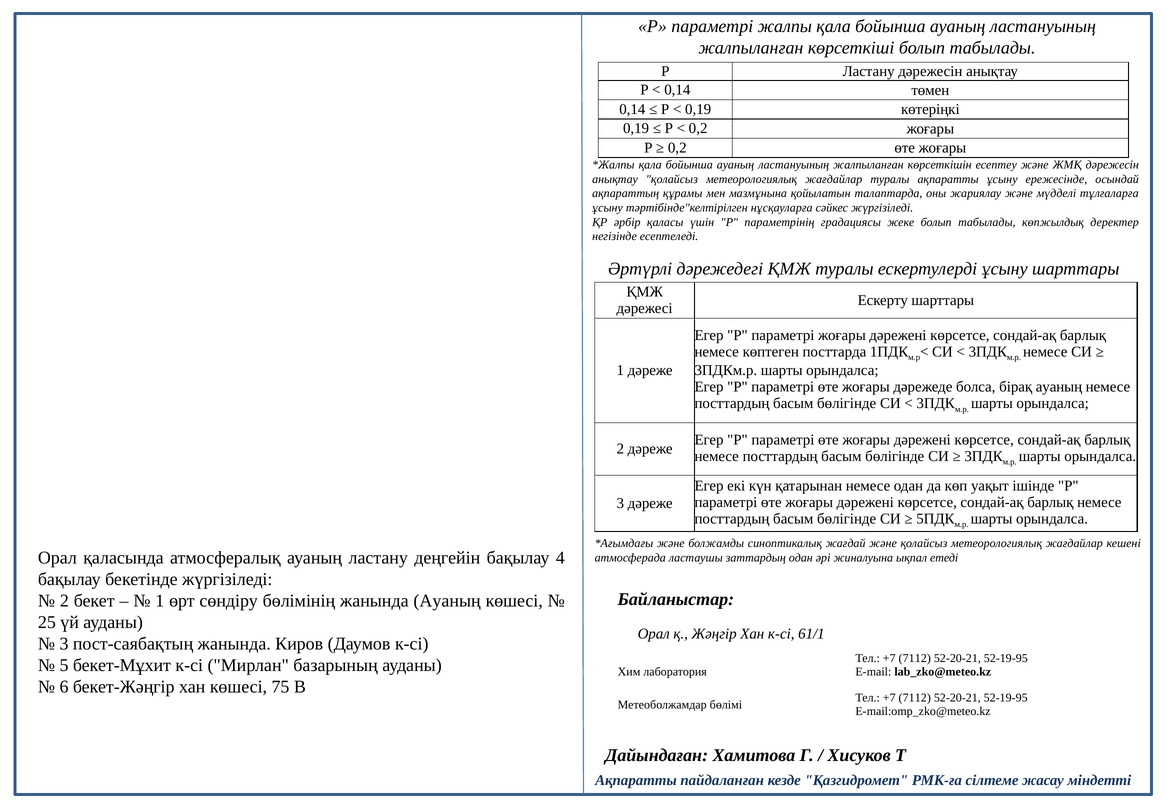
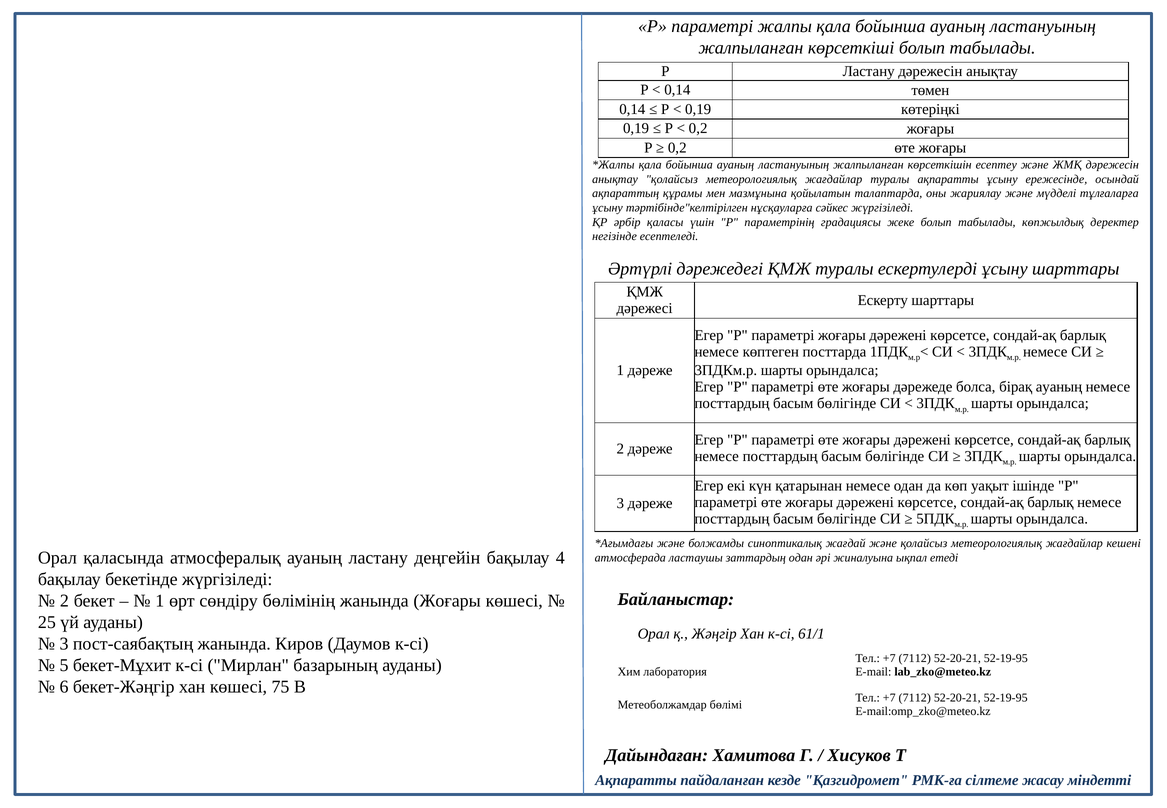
жанында Ауаның: Ауаның -> Жоғары
